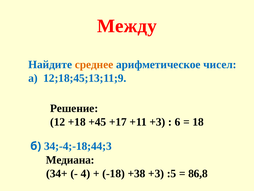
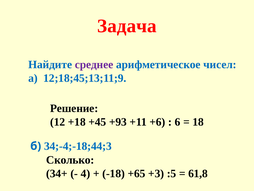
Между: Между -> Задача
среднее colour: orange -> purple
+17: +17 -> +93
+11 +3: +3 -> +6
Медиана: Медиана -> Сколько
+38: +38 -> +65
86,8: 86,8 -> 61,8
